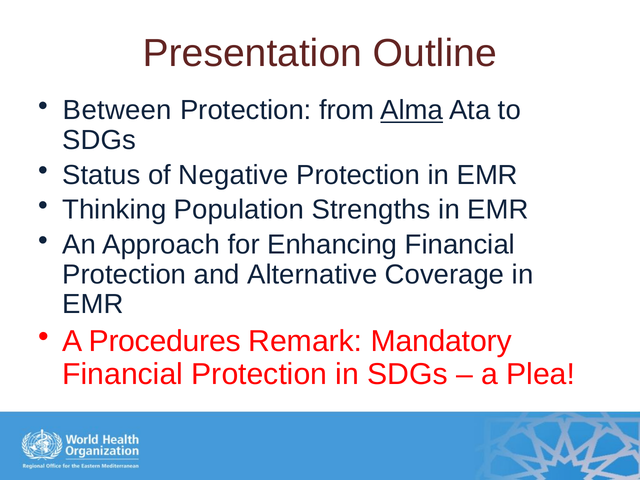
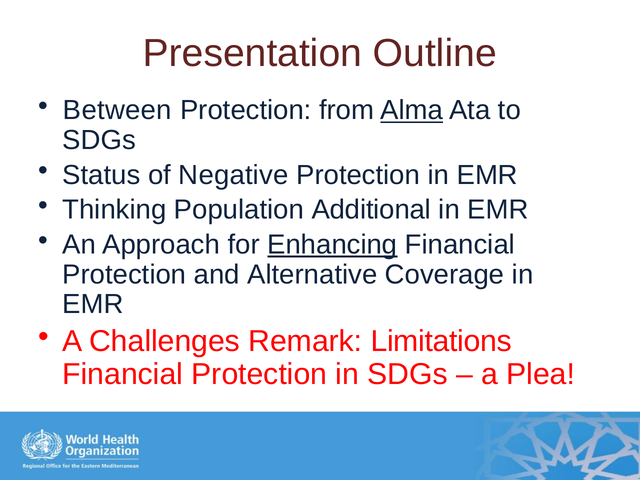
Strengths: Strengths -> Additional
Enhancing underline: none -> present
Procedures: Procedures -> Challenges
Mandatory: Mandatory -> Limitations
